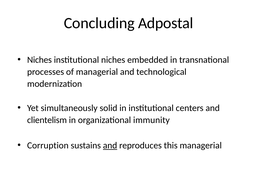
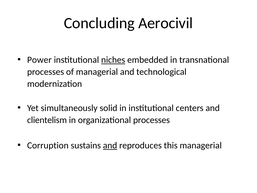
Adpostal: Adpostal -> Aerocivil
Niches at (39, 60): Niches -> Power
niches at (113, 60) underline: none -> present
organizational immunity: immunity -> processes
